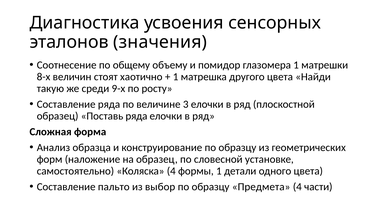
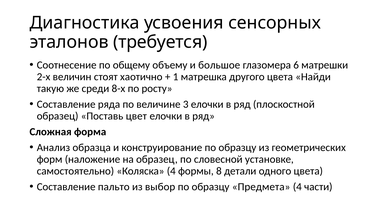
значения: значения -> требуется
помидор: помидор -> большое
глазомера 1: 1 -> 6
8-х: 8-х -> 2-х
9-х: 9-х -> 8-х
Поставь ряда: ряда -> цвет
формы 1: 1 -> 8
